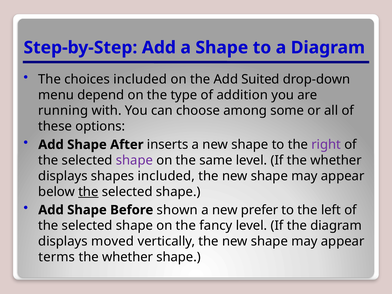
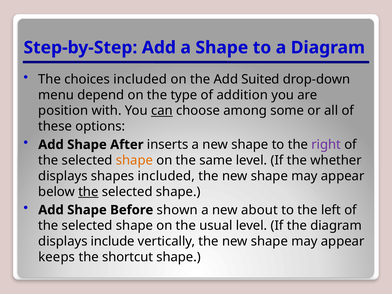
running: running -> position
can underline: none -> present
shape at (134, 160) colour: purple -> orange
prefer: prefer -> about
fancy: fancy -> usual
moved: moved -> include
terms: terms -> keeps
whether at (128, 257): whether -> shortcut
